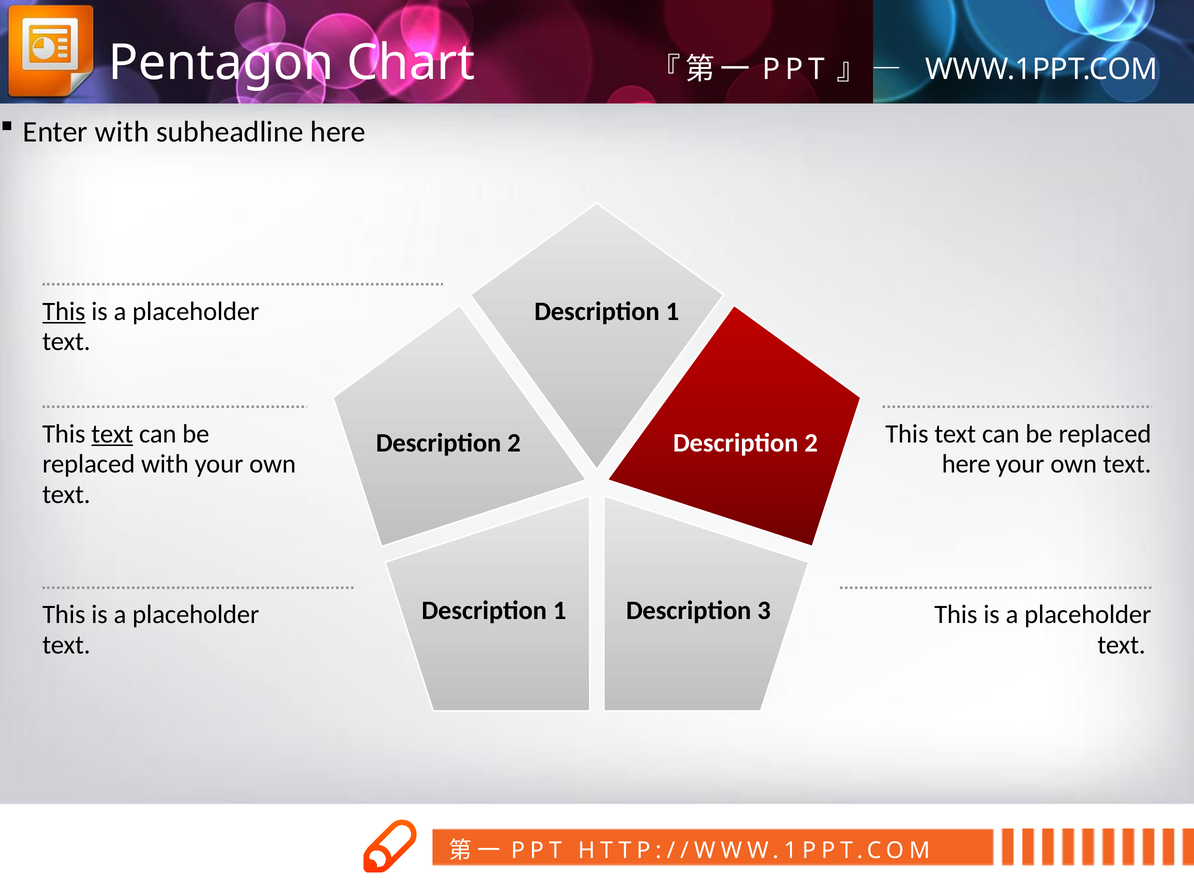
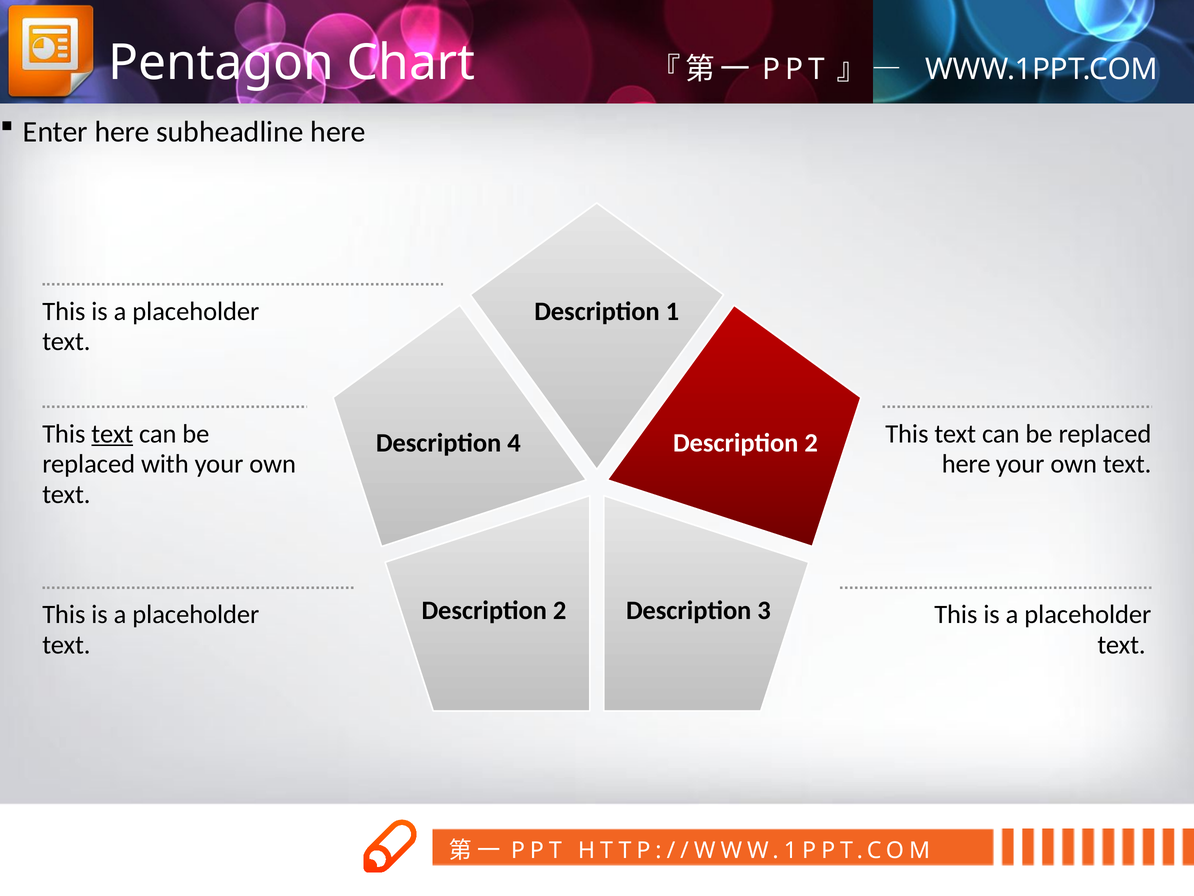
Enter with: with -> here
This at (64, 311) underline: present -> none
2 at (514, 443): 2 -> 4
1 at (560, 610): 1 -> 2
